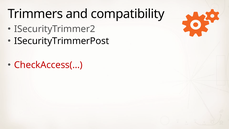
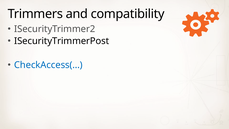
CheckAccess(… colour: red -> blue
